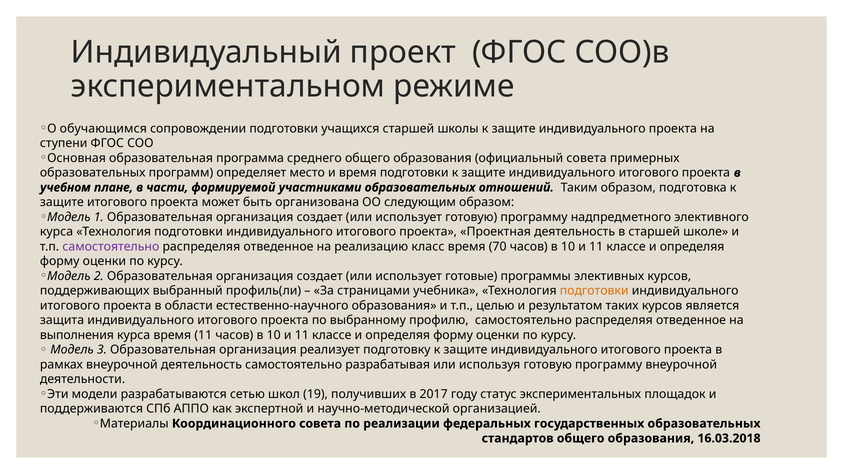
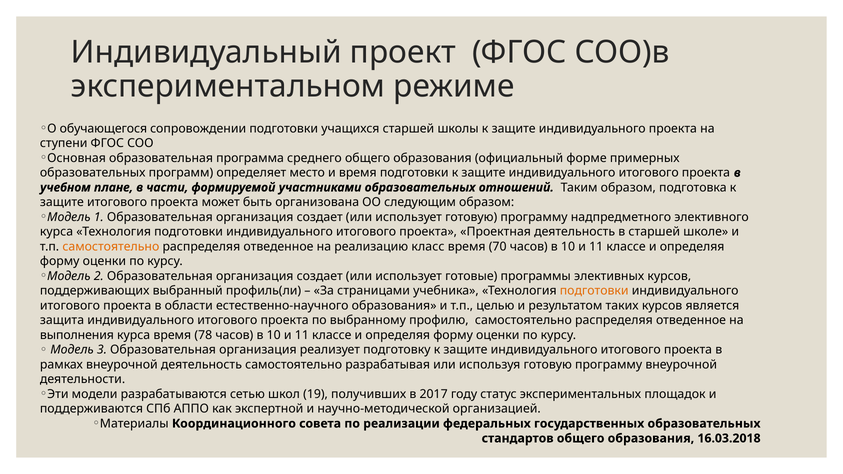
обучающимся: обучающимся -> обучающегося
официальный совета: совета -> форме
самостоятельно at (111, 247) colour: purple -> orange
время 11: 11 -> 78
